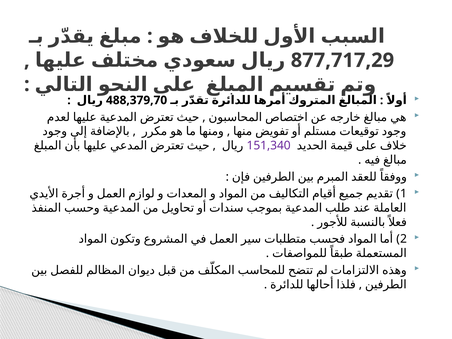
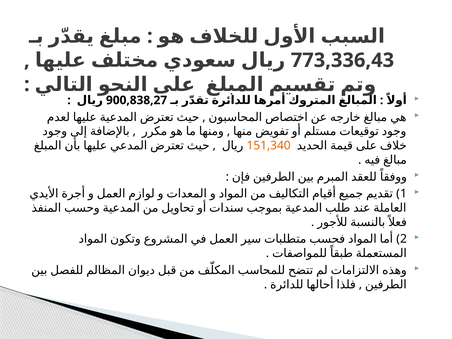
877,717,29: 877,717,29 -> 773,336,43
488,379,70: 488,379,70 -> 900,838,27
151,340 colour: purple -> orange
